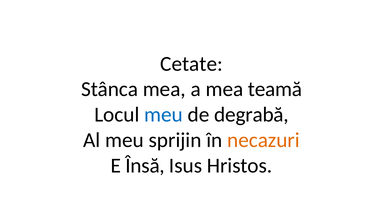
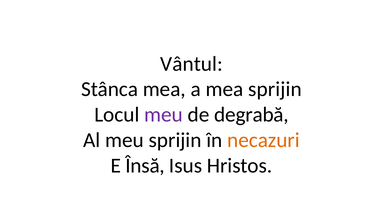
Cetate: Cetate -> Vântul
mea teamă: teamă -> sprijin
meu at (164, 115) colour: blue -> purple
